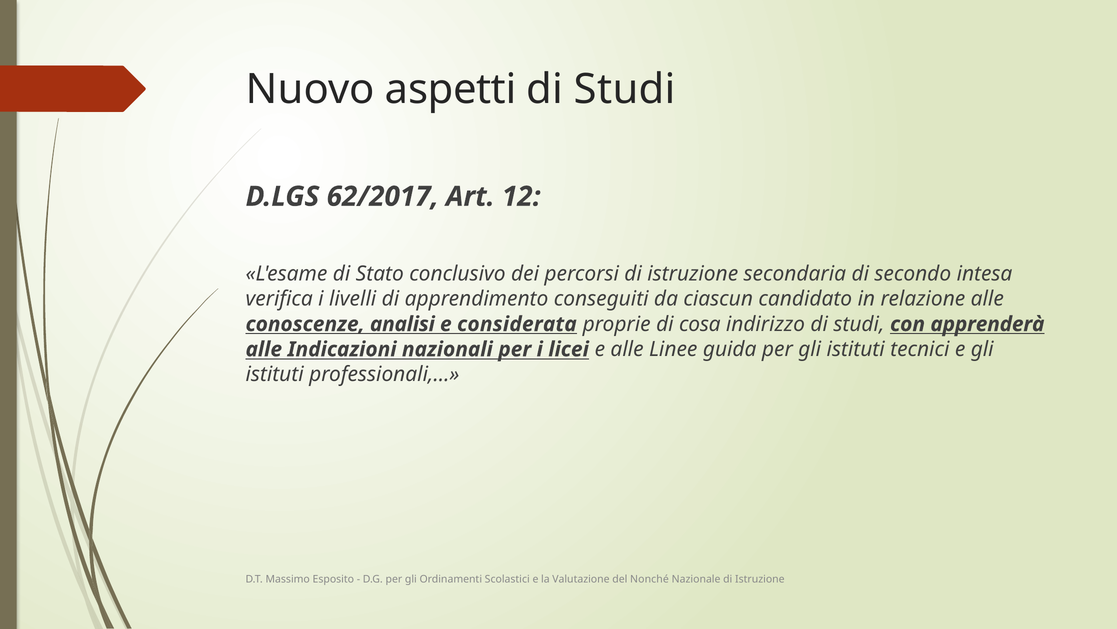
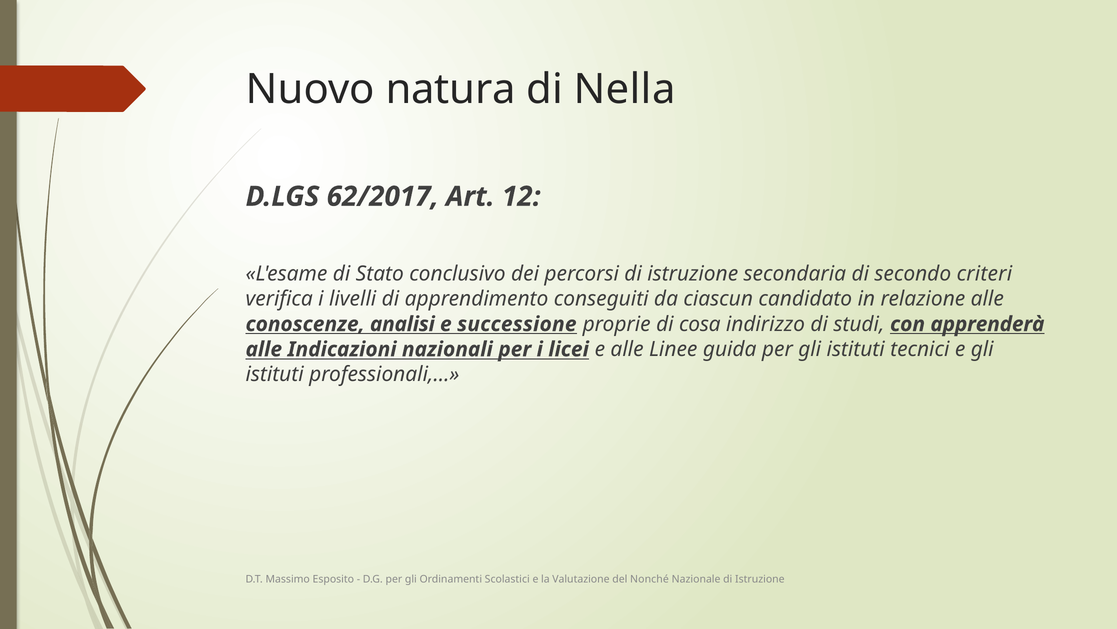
aspetti: aspetti -> natura
Studi at (625, 89): Studi -> Nella
intesa: intesa -> criteri
considerata: considerata -> successione
